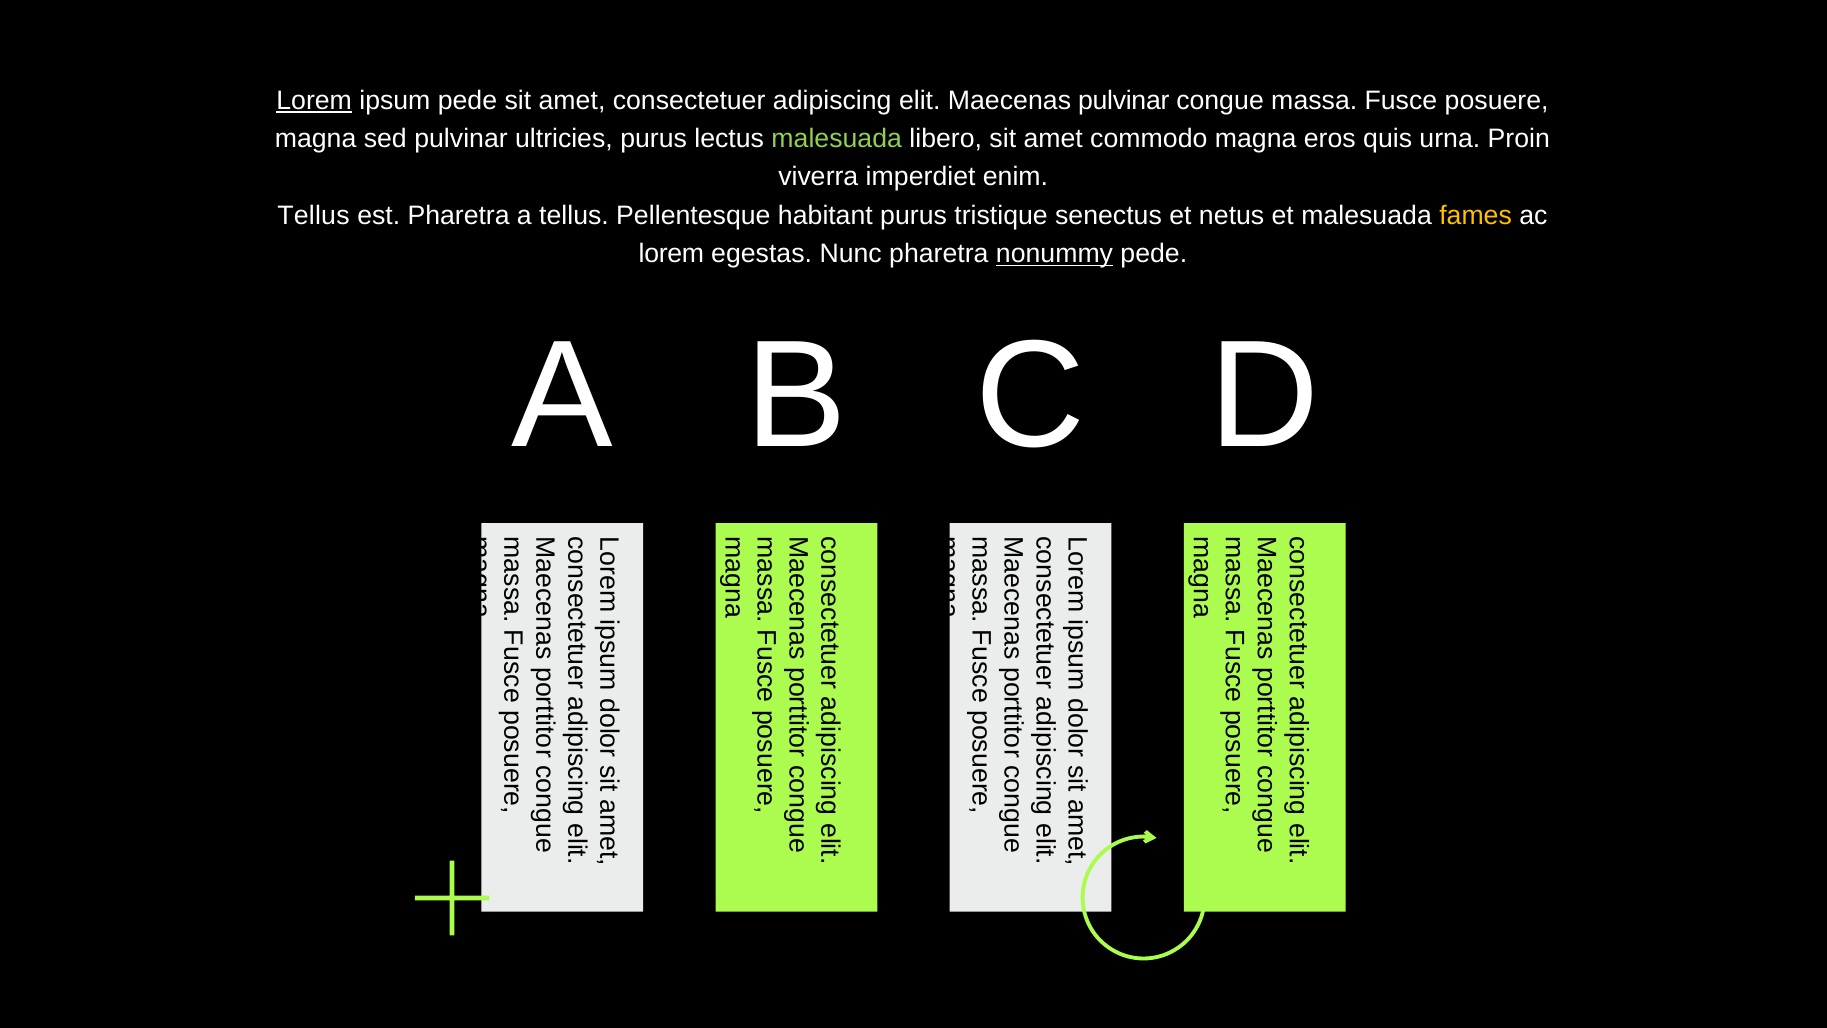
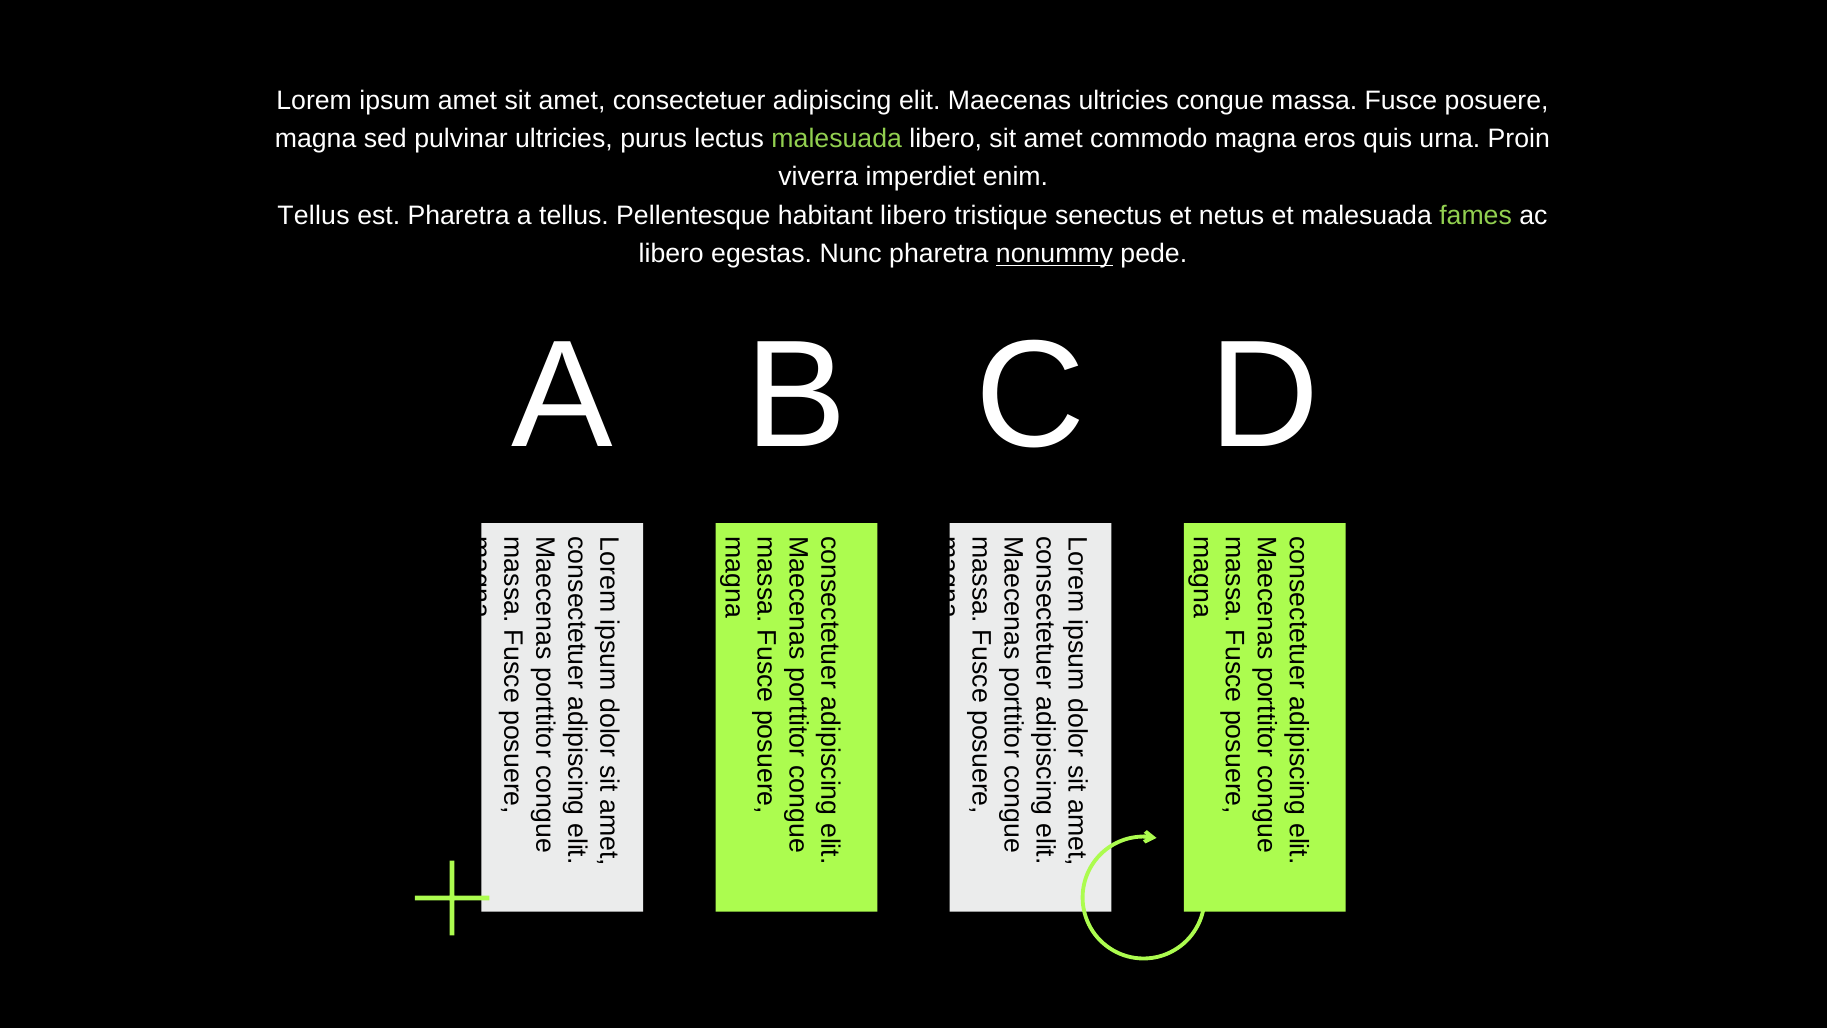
Lorem at (314, 100) underline: present -> none
ipsum pede: pede -> amet
Maecenas pulvinar: pulvinar -> ultricies
habitant purus: purus -> libero
fames colour: yellow -> light green
lorem at (671, 254): lorem -> libero
